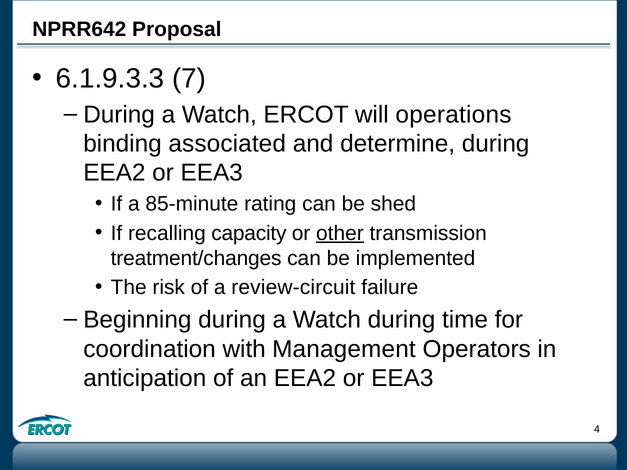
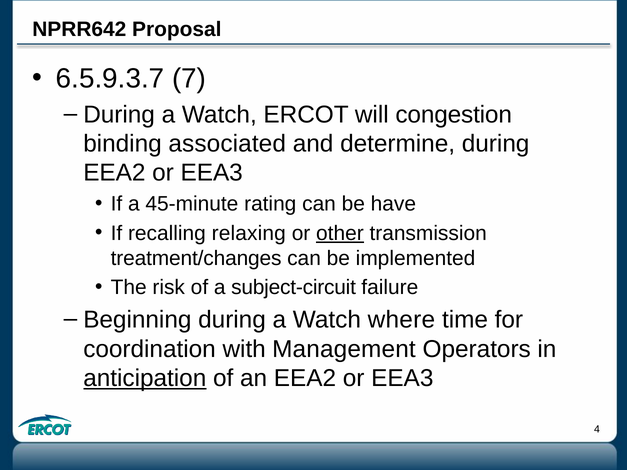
6.1.9.3.3: 6.1.9.3.3 -> 6.5.9.3.7
operations: operations -> congestion
85-minute: 85-minute -> 45-minute
shed: shed -> have
capacity: capacity -> relaxing
review-circuit: review-circuit -> subject-circuit
Watch during: during -> where
anticipation underline: none -> present
